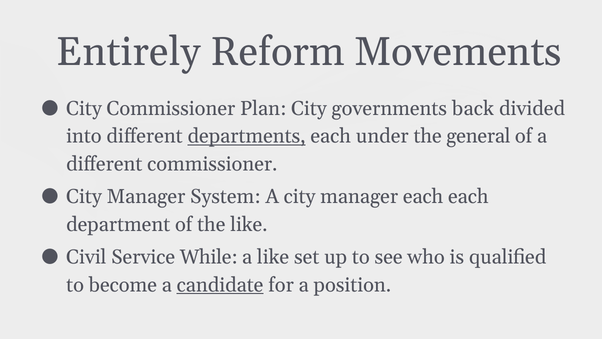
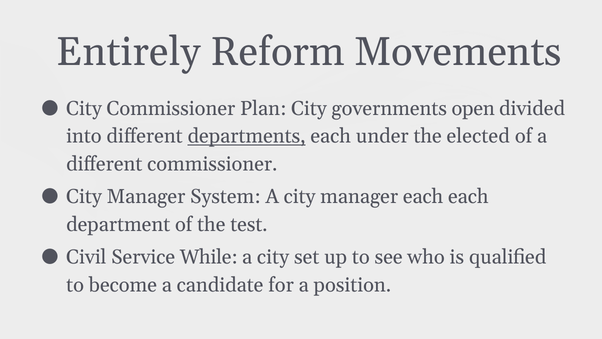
back: back -> open
general: general -> elected
the like: like -> test
like at (273, 257): like -> city
candidate underline: present -> none
